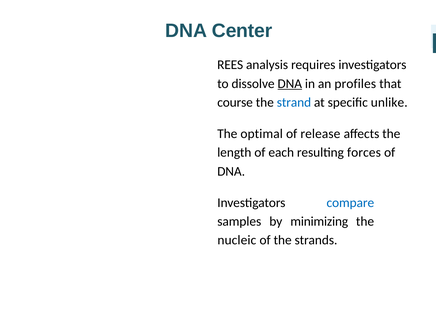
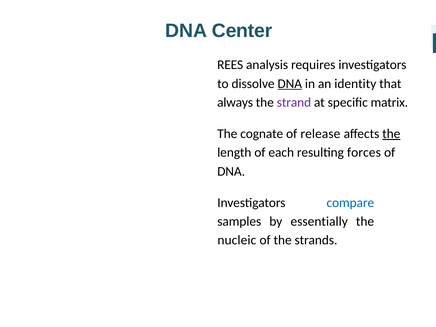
profiles: profiles -> identity
course: course -> always
strand colour: blue -> purple
unlike: unlike -> matrix
optimal: optimal -> cognate
the at (391, 134) underline: none -> present
minimizing: minimizing -> essentially
